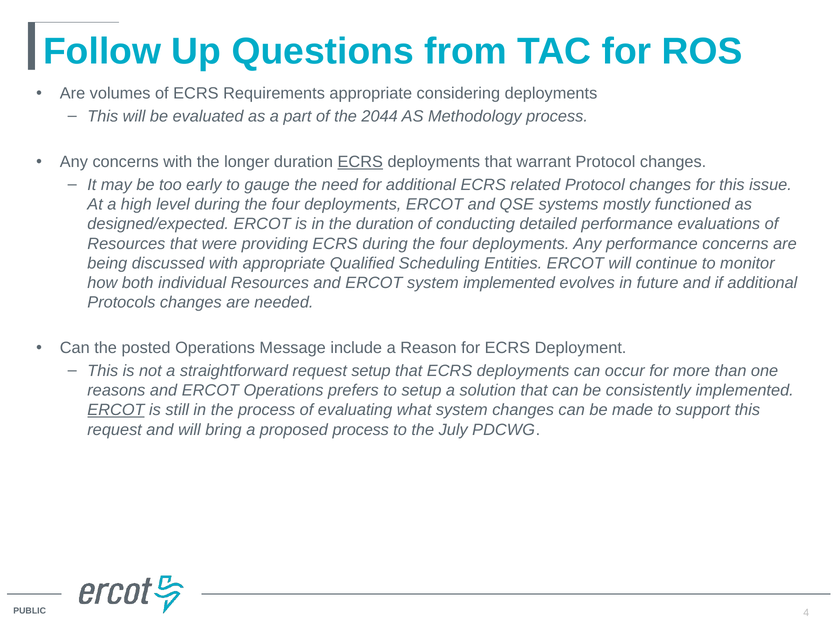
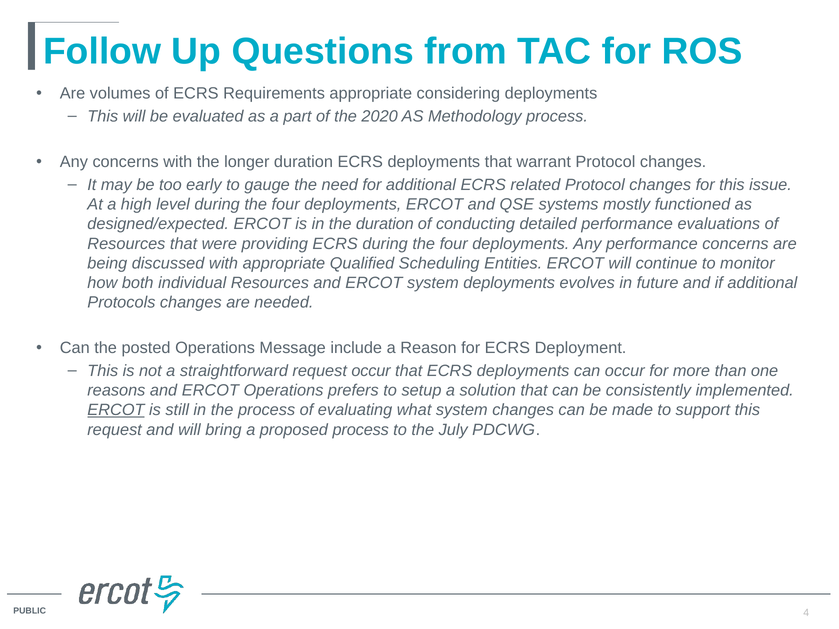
2044: 2044 -> 2020
ECRS at (360, 162) underline: present -> none
system implemented: implemented -> deployments
request setup: setup -> occur
